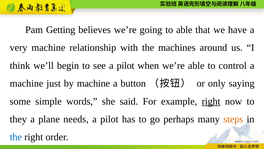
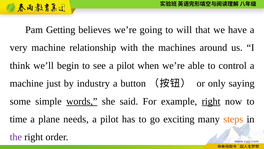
to able: able -> will
by machine: machine -> industry
words underline: none -> present
they: they -> time
perhaps: perhaps -> exciting
the at (16, 137) colour: blue -> purple
